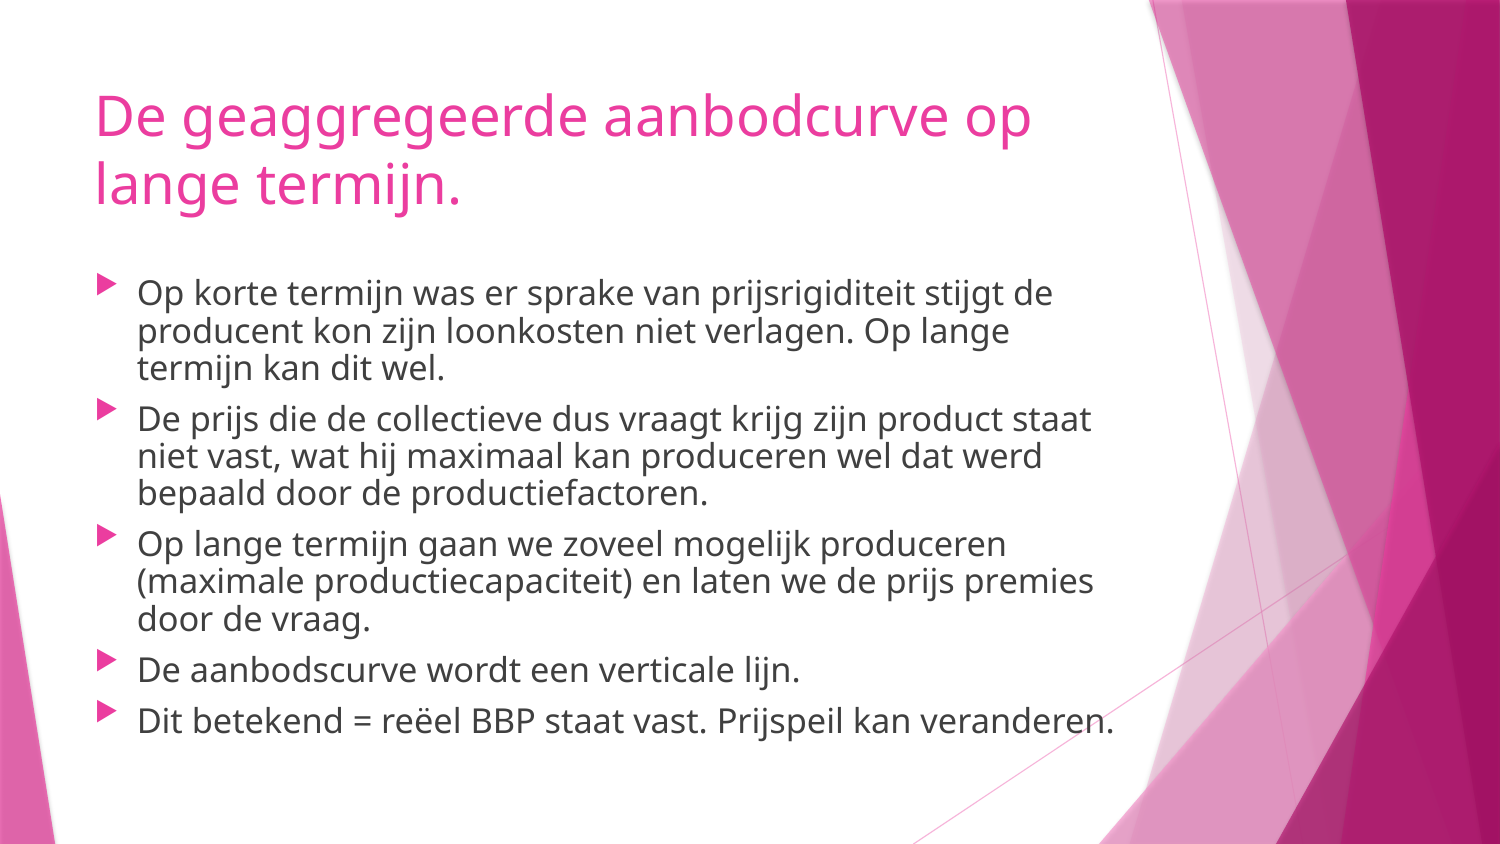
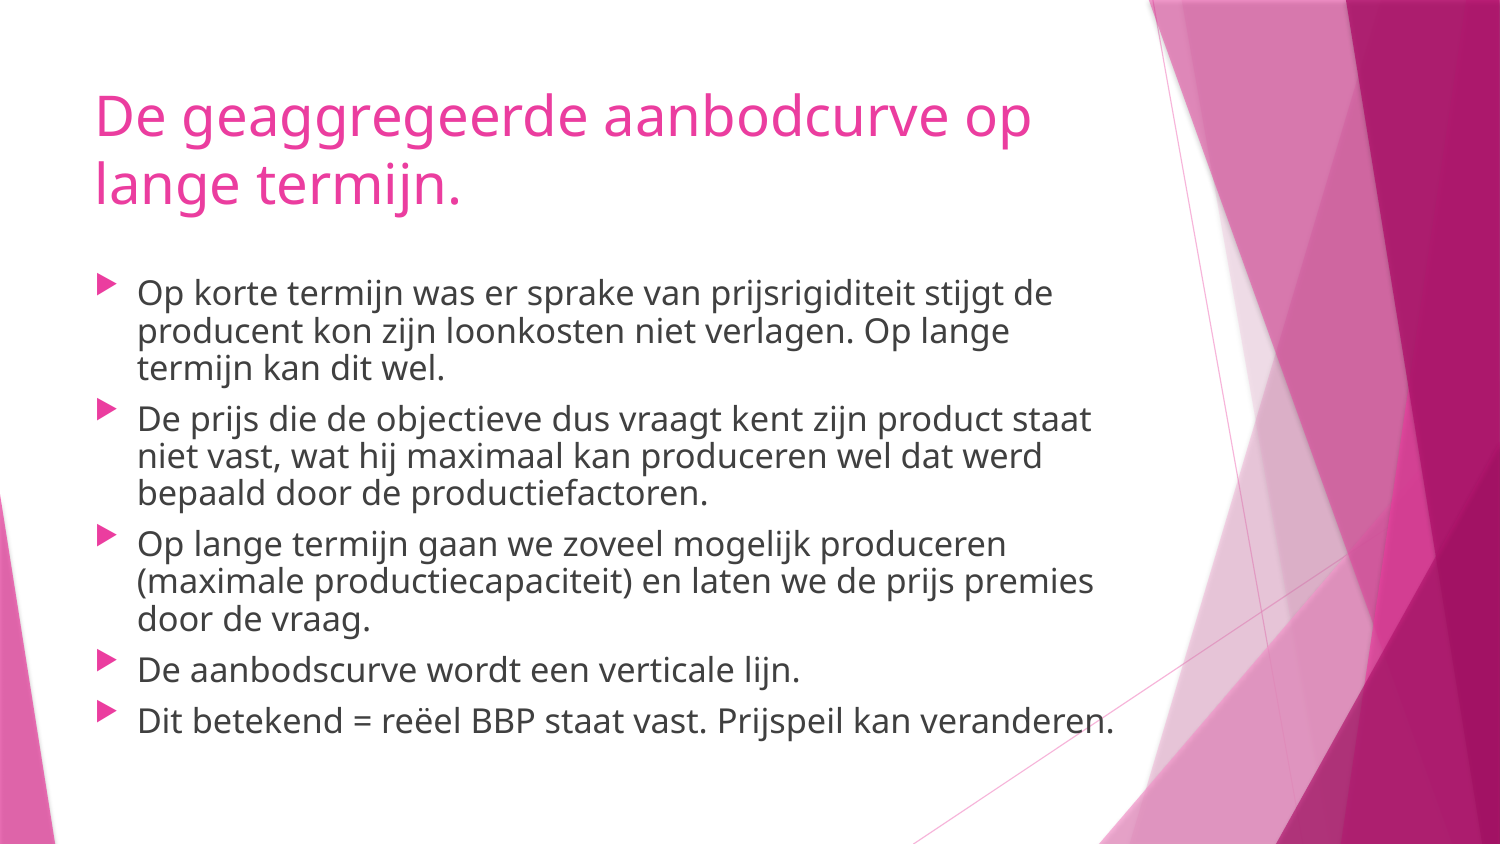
collectieve: collectieve -> objectieve
krijg: krijg -> kent
